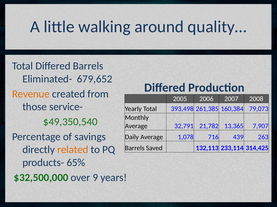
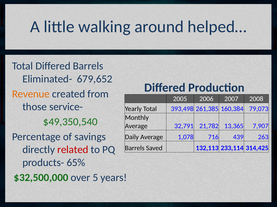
quality…: quality… -> helped…
related colour: orange -> red
9: 9 -> 5
